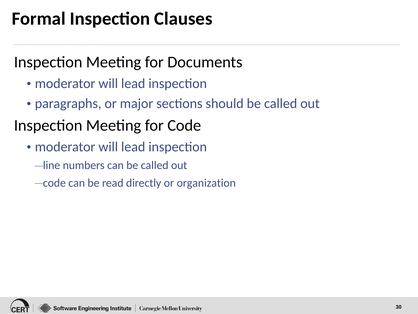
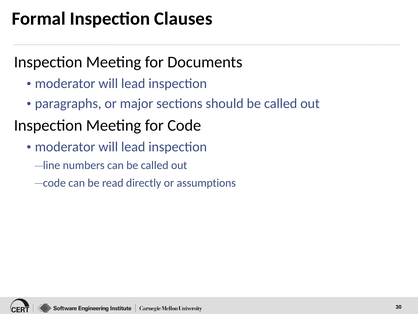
organization: organization -> assumptions
